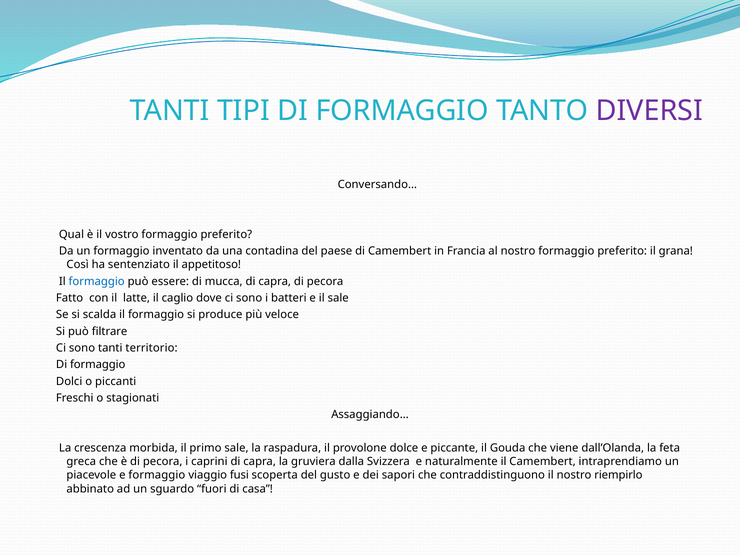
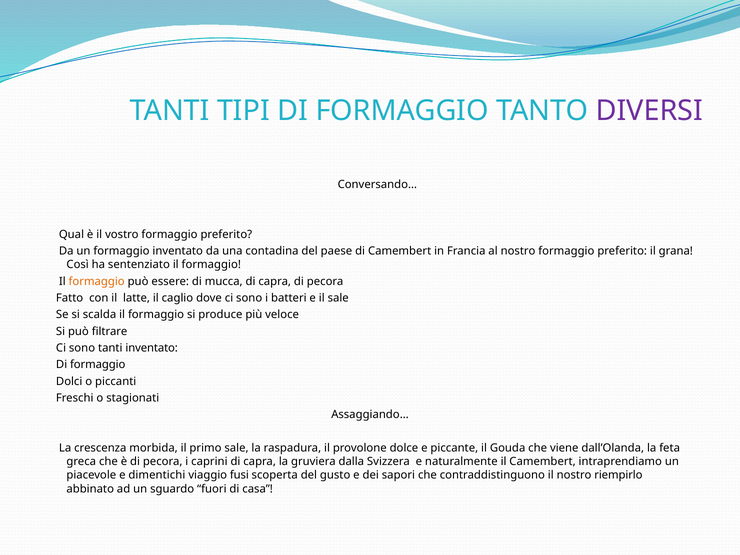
sentenziato il appetitoso: appetitoso -> formaggio
formaggio at (97, 281) colour: blue -> orange
tanti territorio: territorio -> inventato
e formaggio: formaggio -> dimentichi
